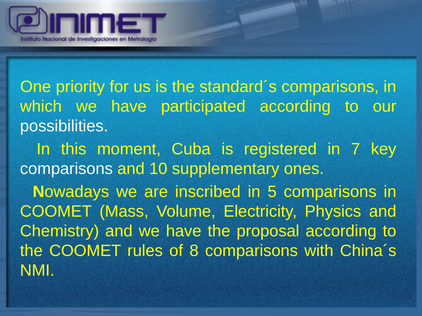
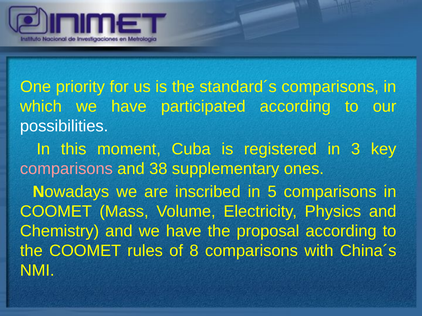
7: 7 -> 3
comparisons at (66, 169) colour: white -> pink
10: 10 -> 38
